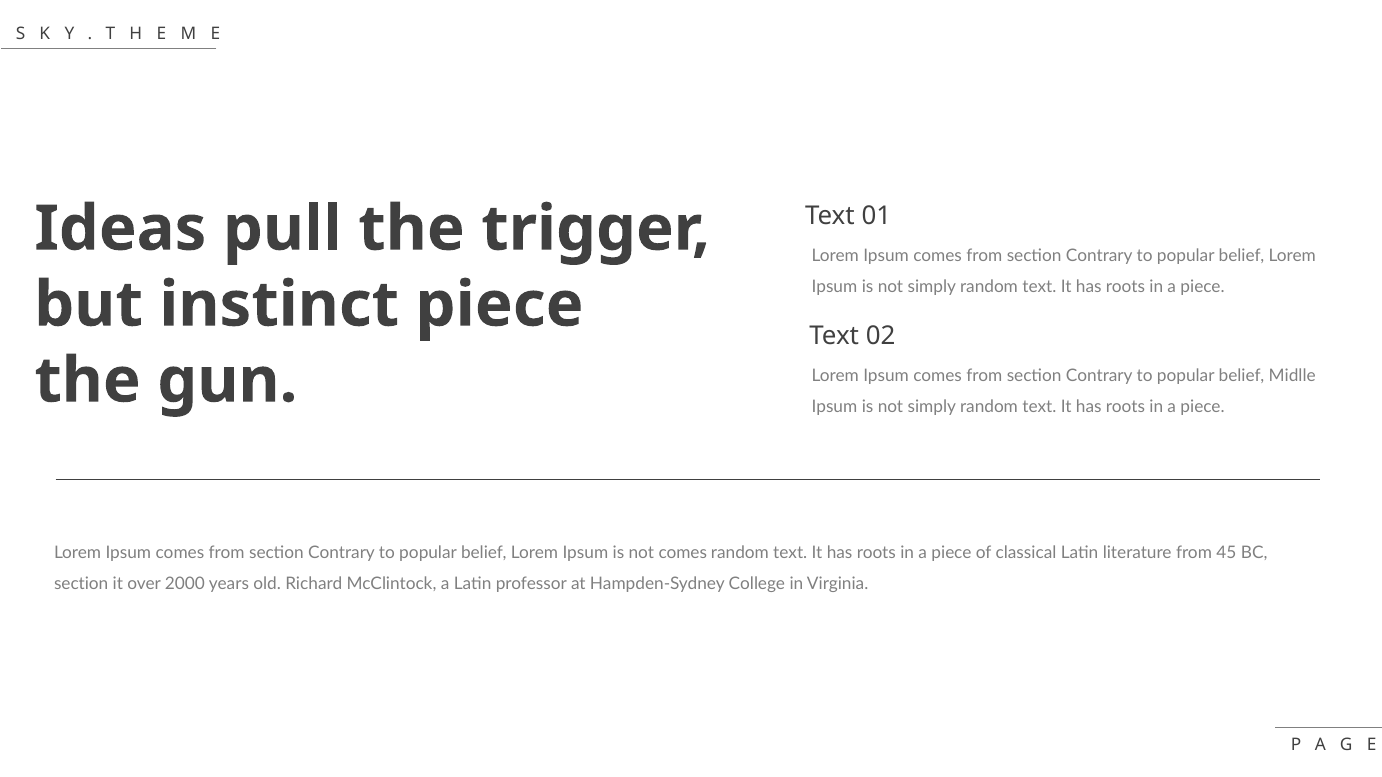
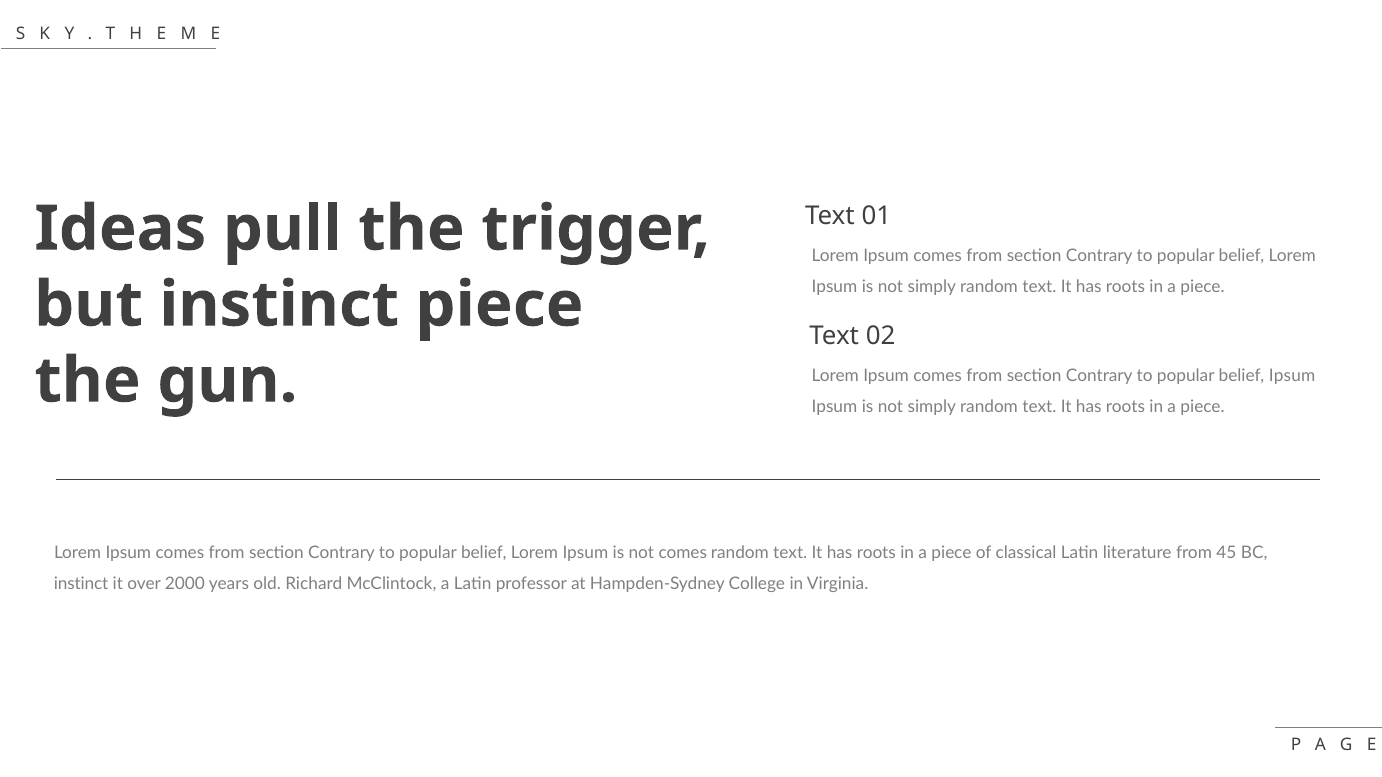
belief Midlle: Midlle -> Ipsum
section at (81, 584): section -> instinct
